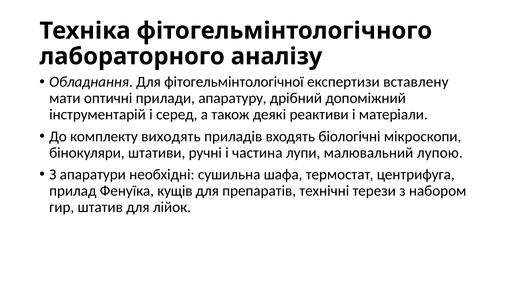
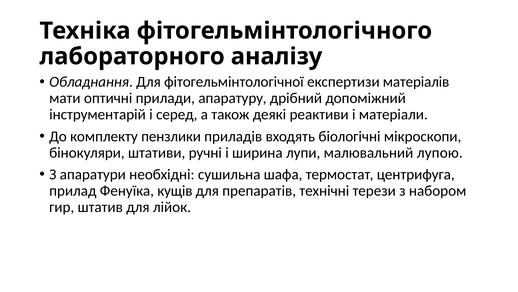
вставлену: вставлену -> матеріалів
виходять: виходять -> пензлики
частина: частина -> ширина
